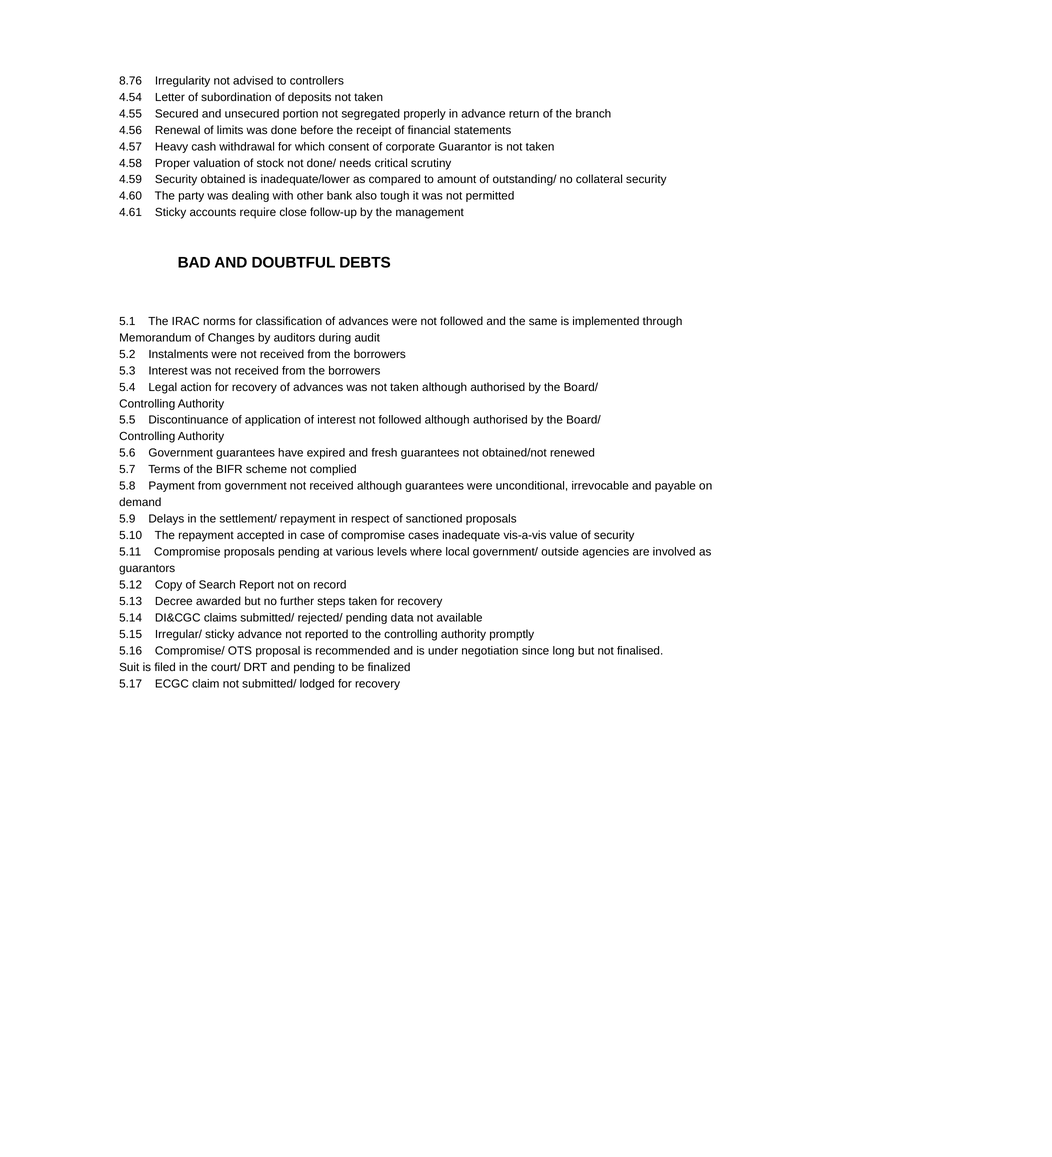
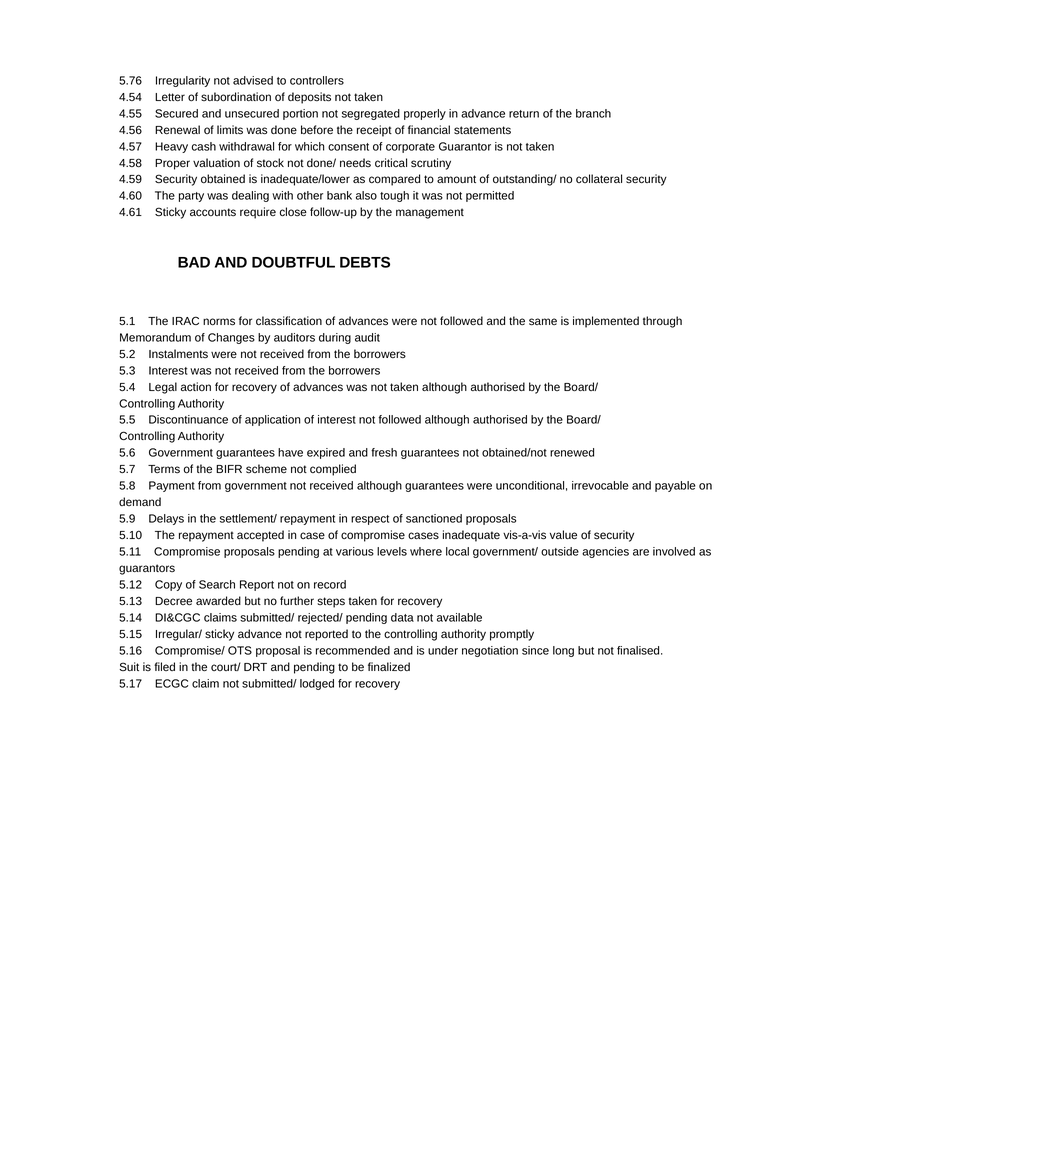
8.76: 8.76 -> 5.76
